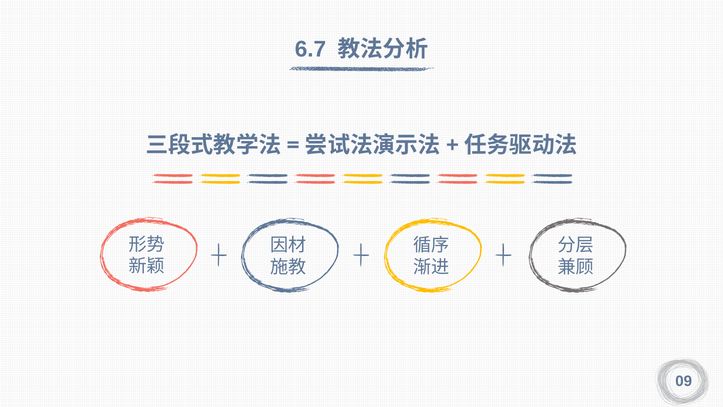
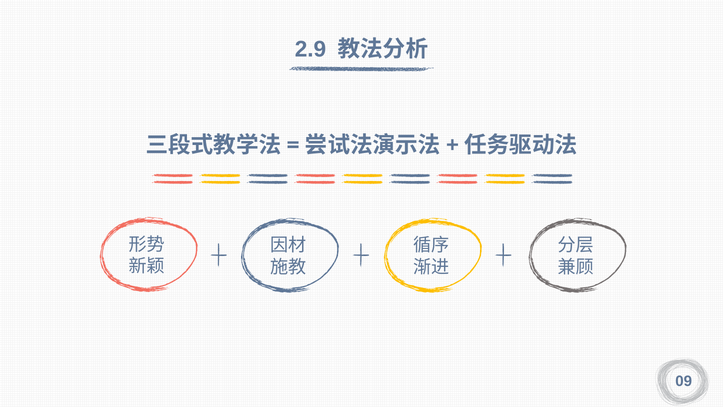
6.7: 6.7 -> 2.9
